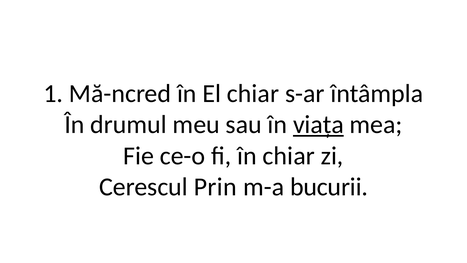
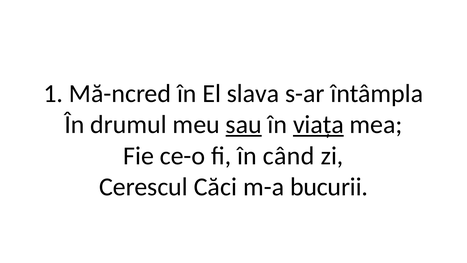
El chiar: chiar -> slava
sau underline: none -> present
în chiar: chiar -> când
Prin: Prin -> Căci
